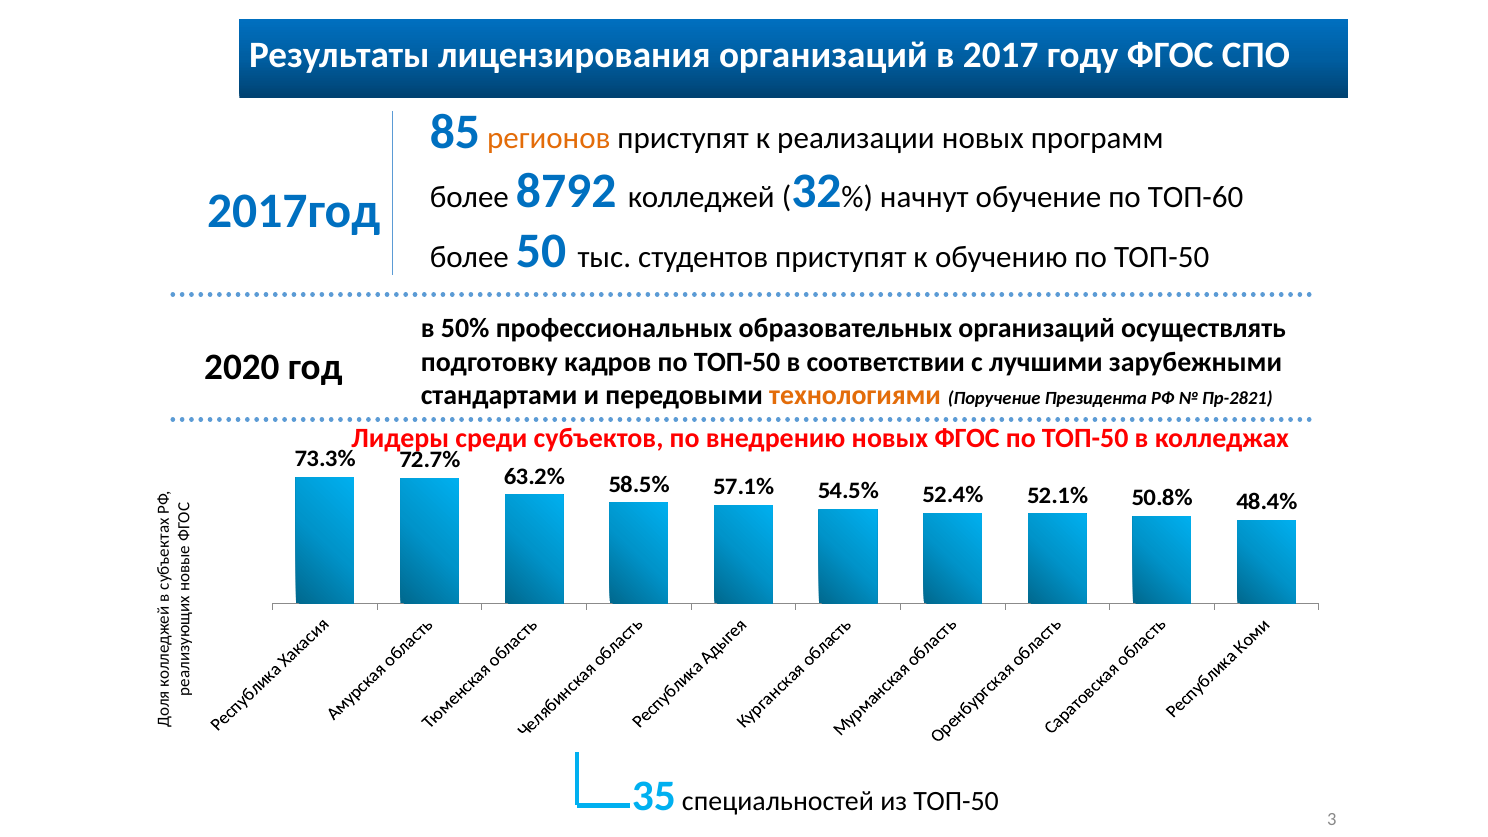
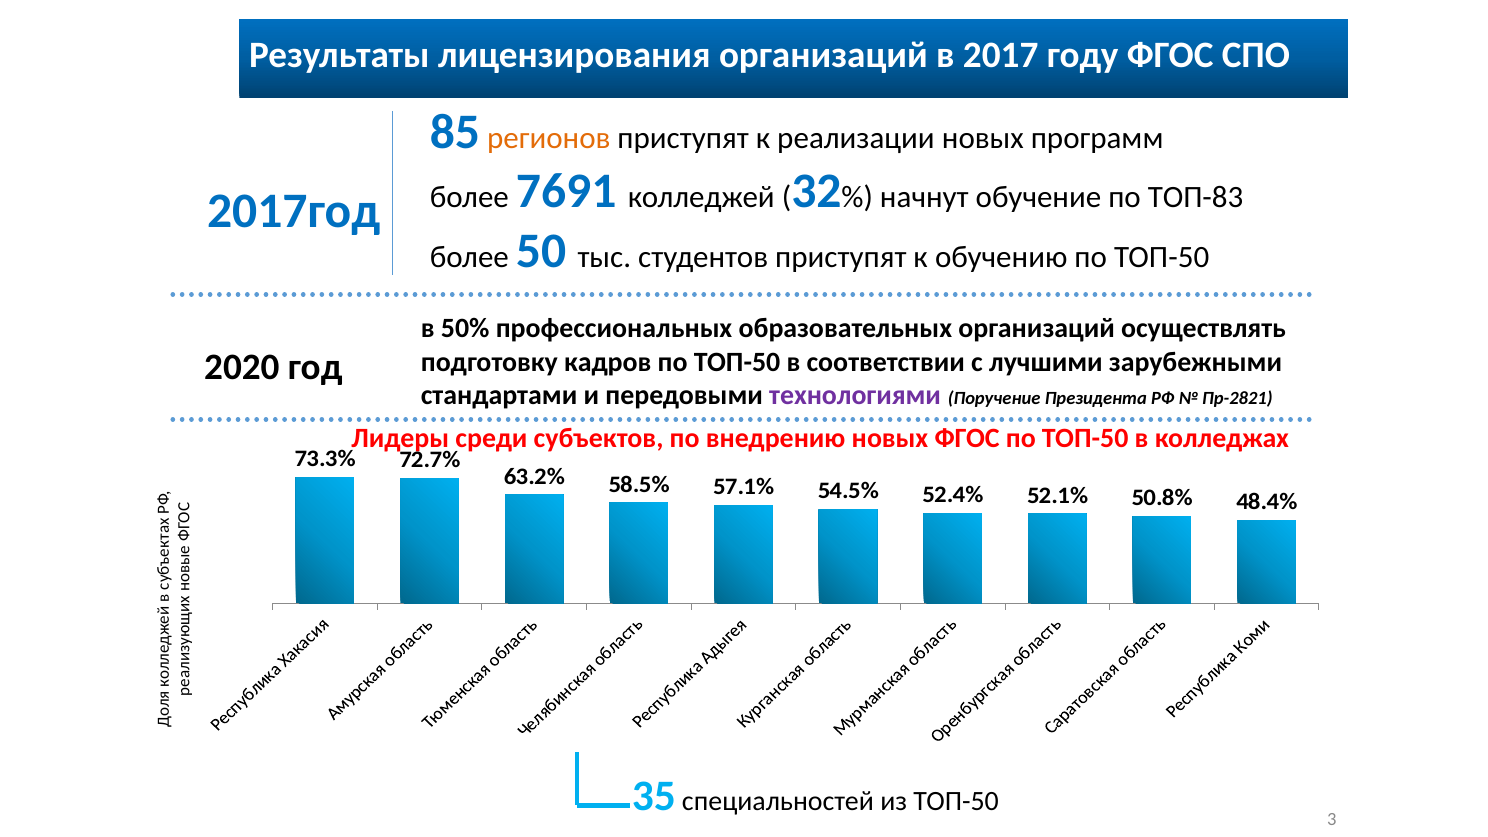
8792: 8792 -> 7691
ТОП-60: ТОП-60 -> ТОП-83
технологиями colour: orange -> purple
